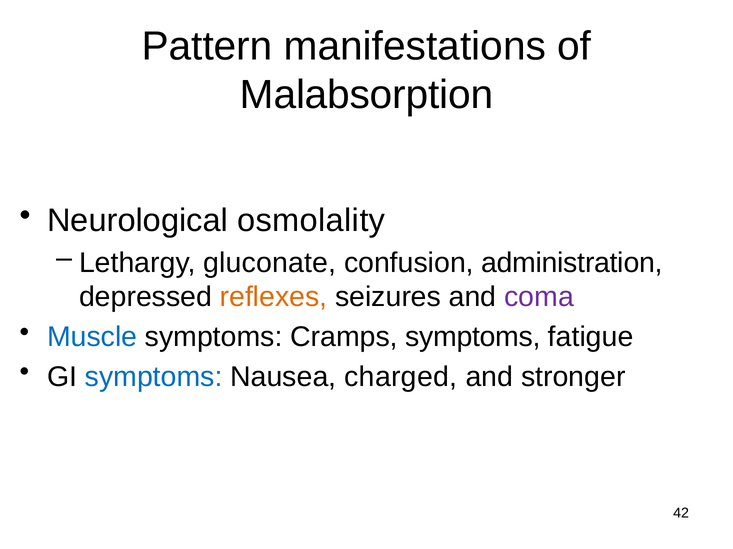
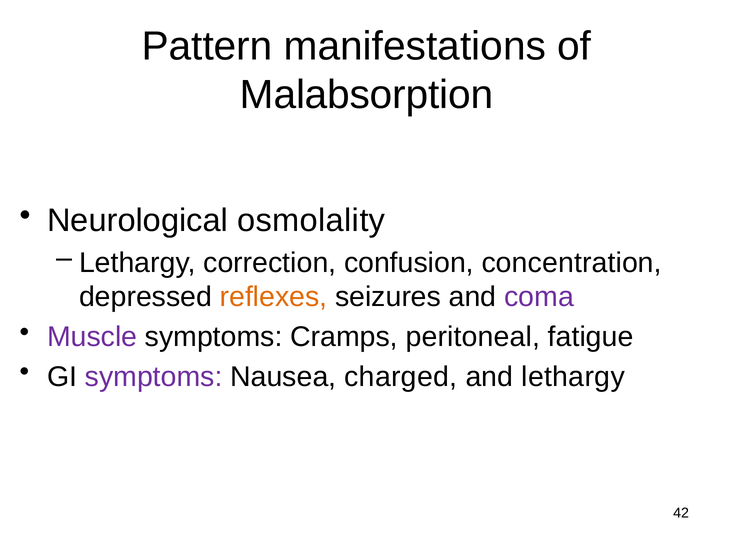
gluconate: gluconate -> correction
administration: administration -> concentration
Muscle colour: blue -> purple
Cramps symptoms: symptoms -> peritoneal
symptoms at (154, 377) colour: blue -> purple
and stronger: stronger -> lethargy
